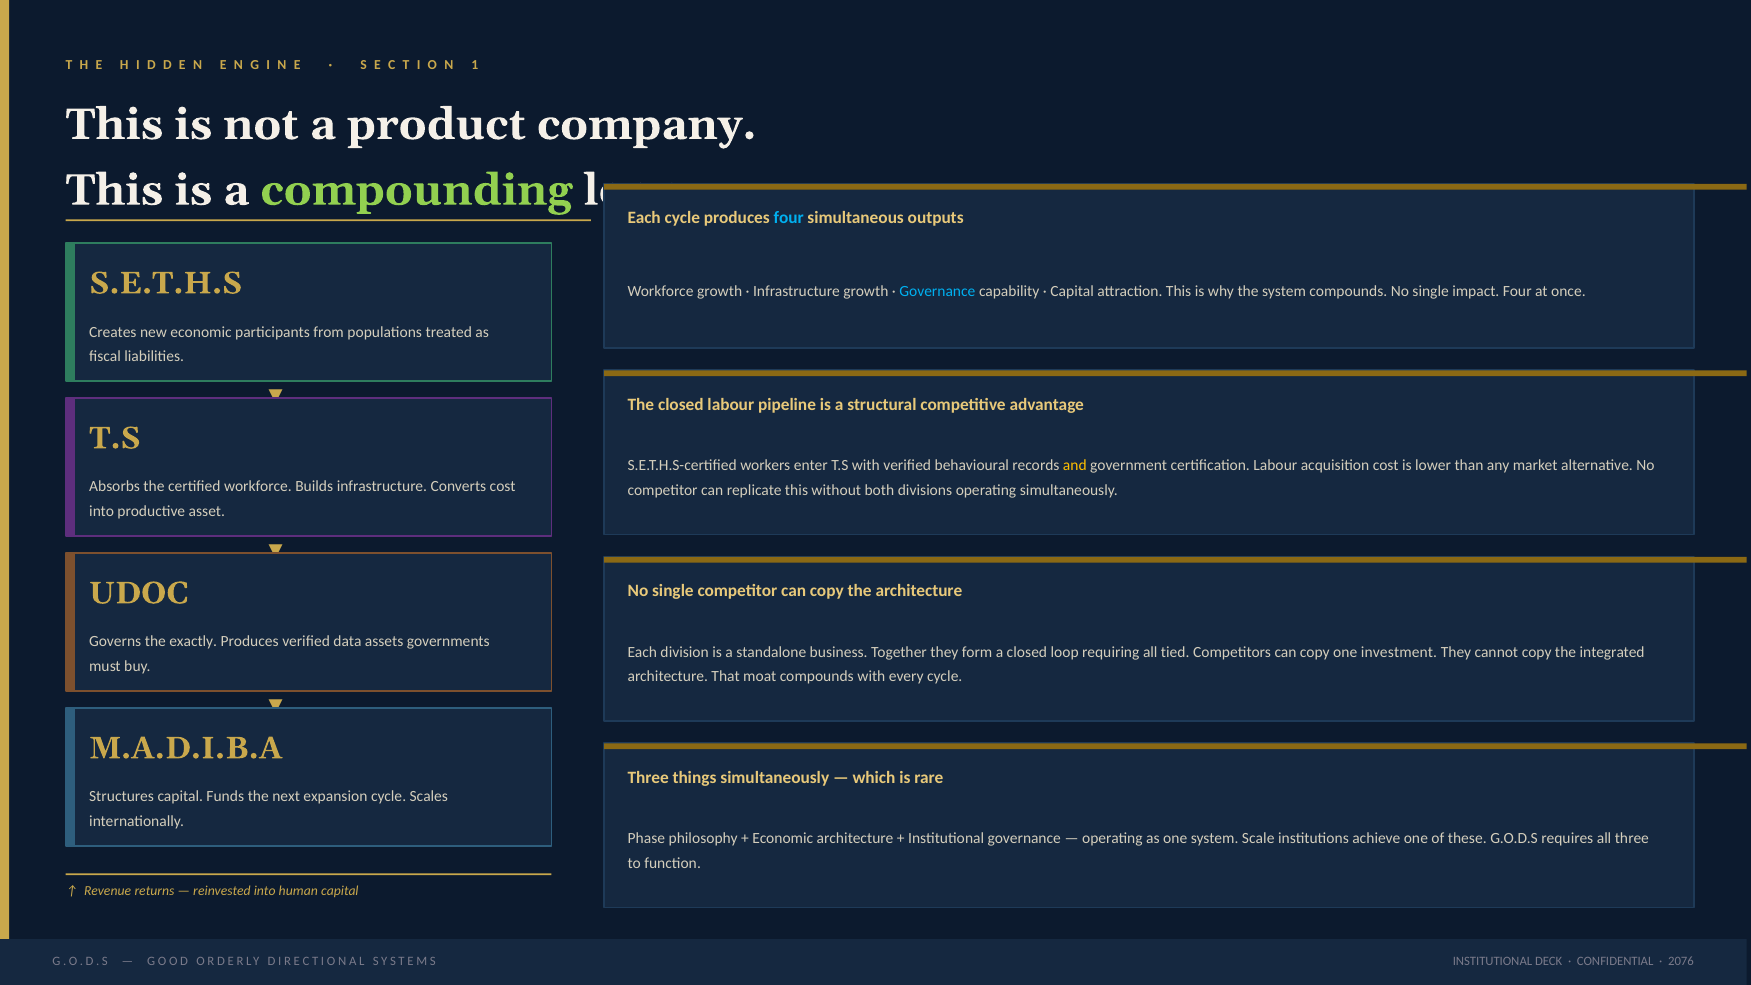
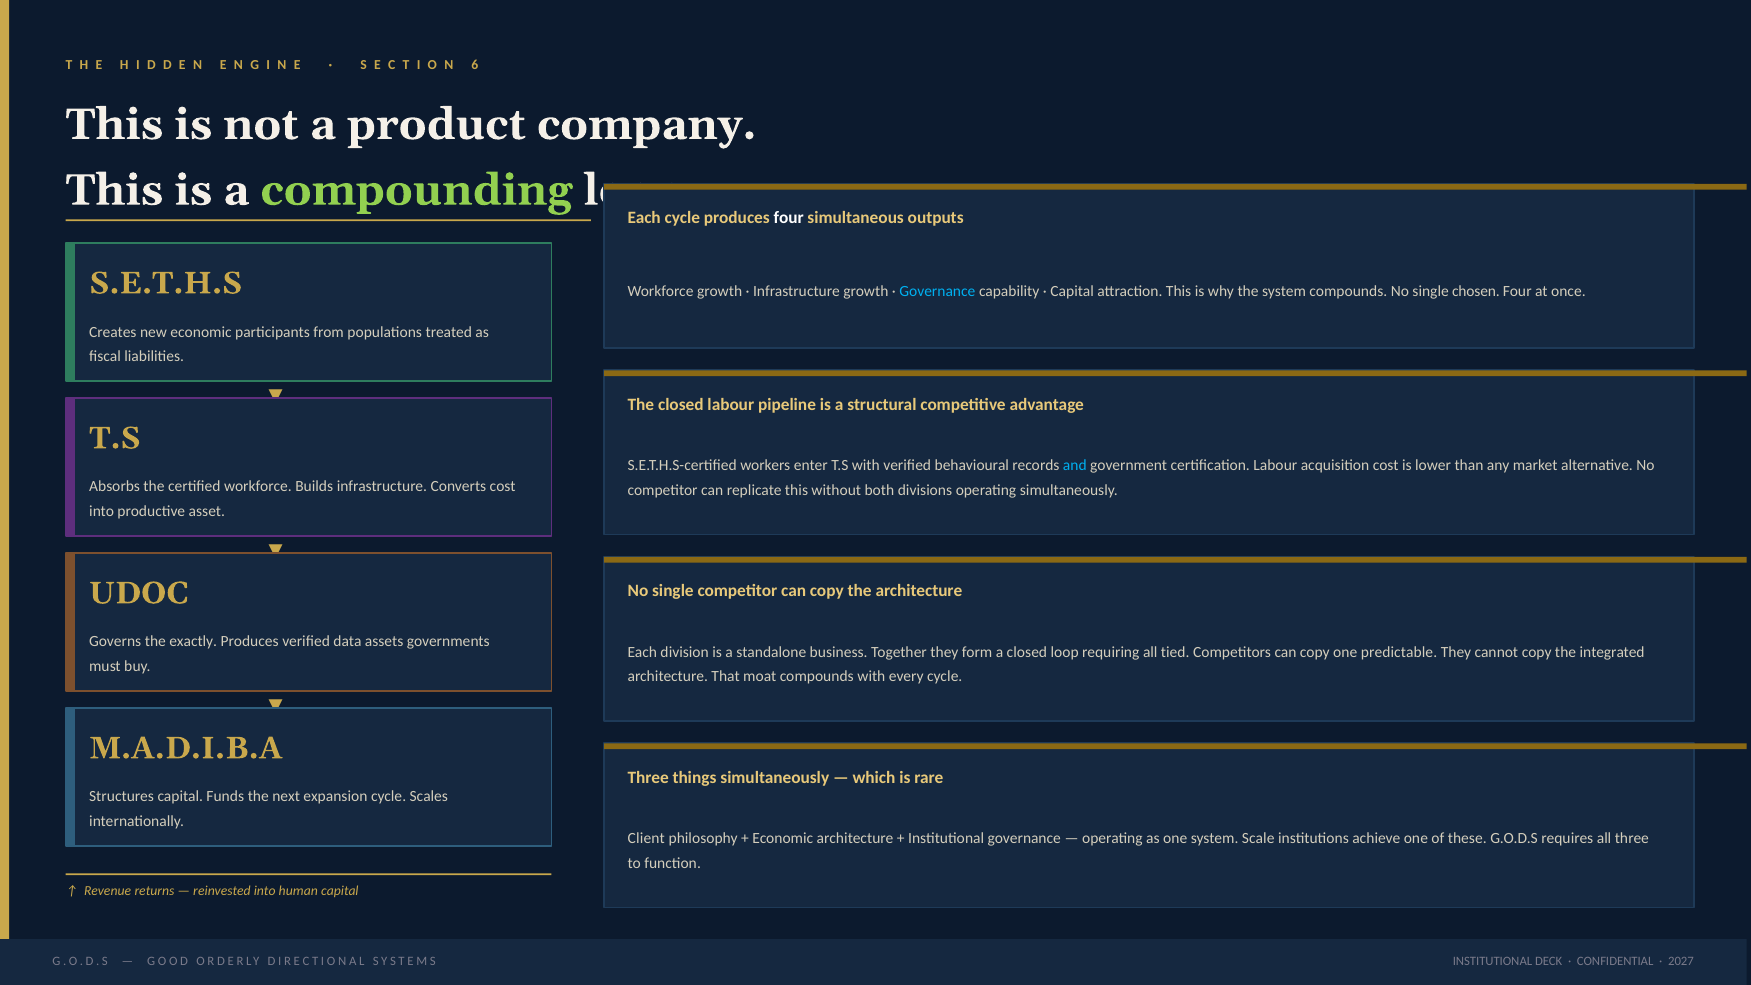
1: 1 -> 6
four at (789, 218) colour: light blue -> white
impact: impact -> chosen
and colour: yellow -> light blue
investment: investment -> predictable
Phase: Phase -> Client
2076: 2076 -> 2027
